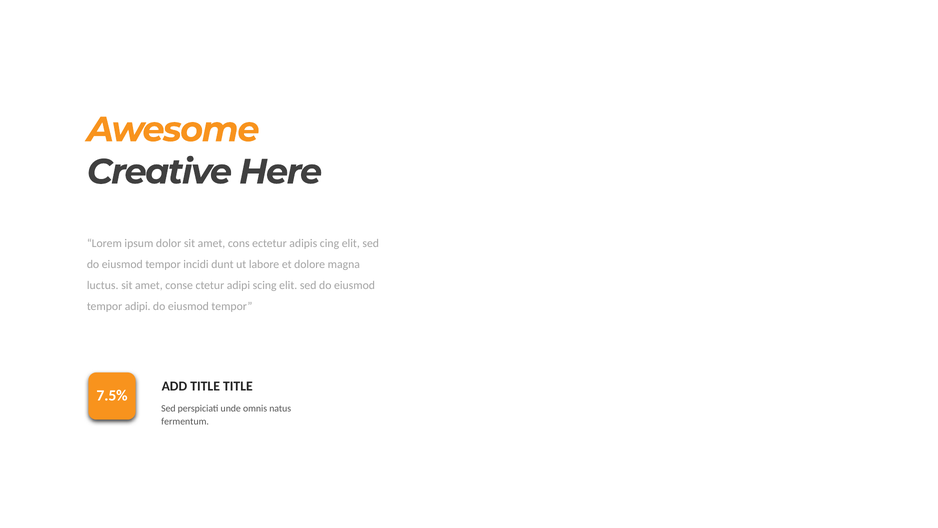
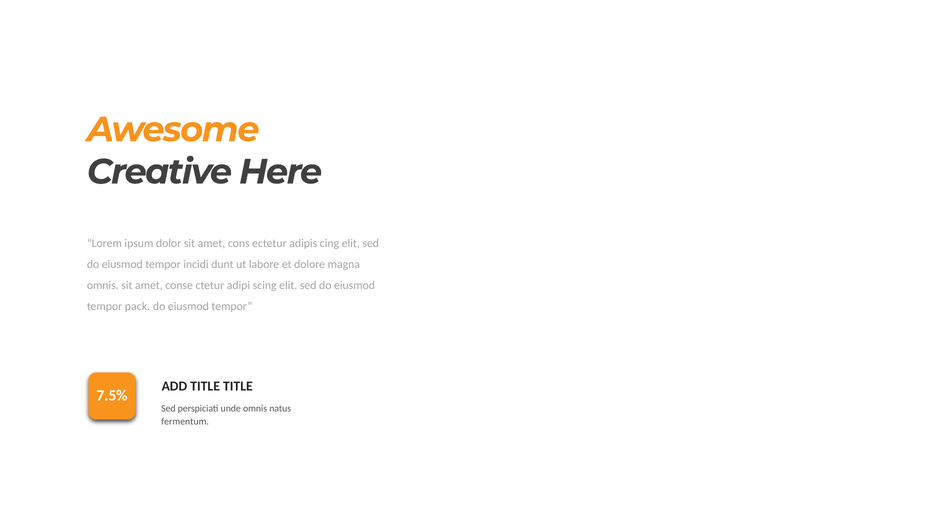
luctus at (103, 285): luctus -> omnis
tempor adipi: adipi -> pack
